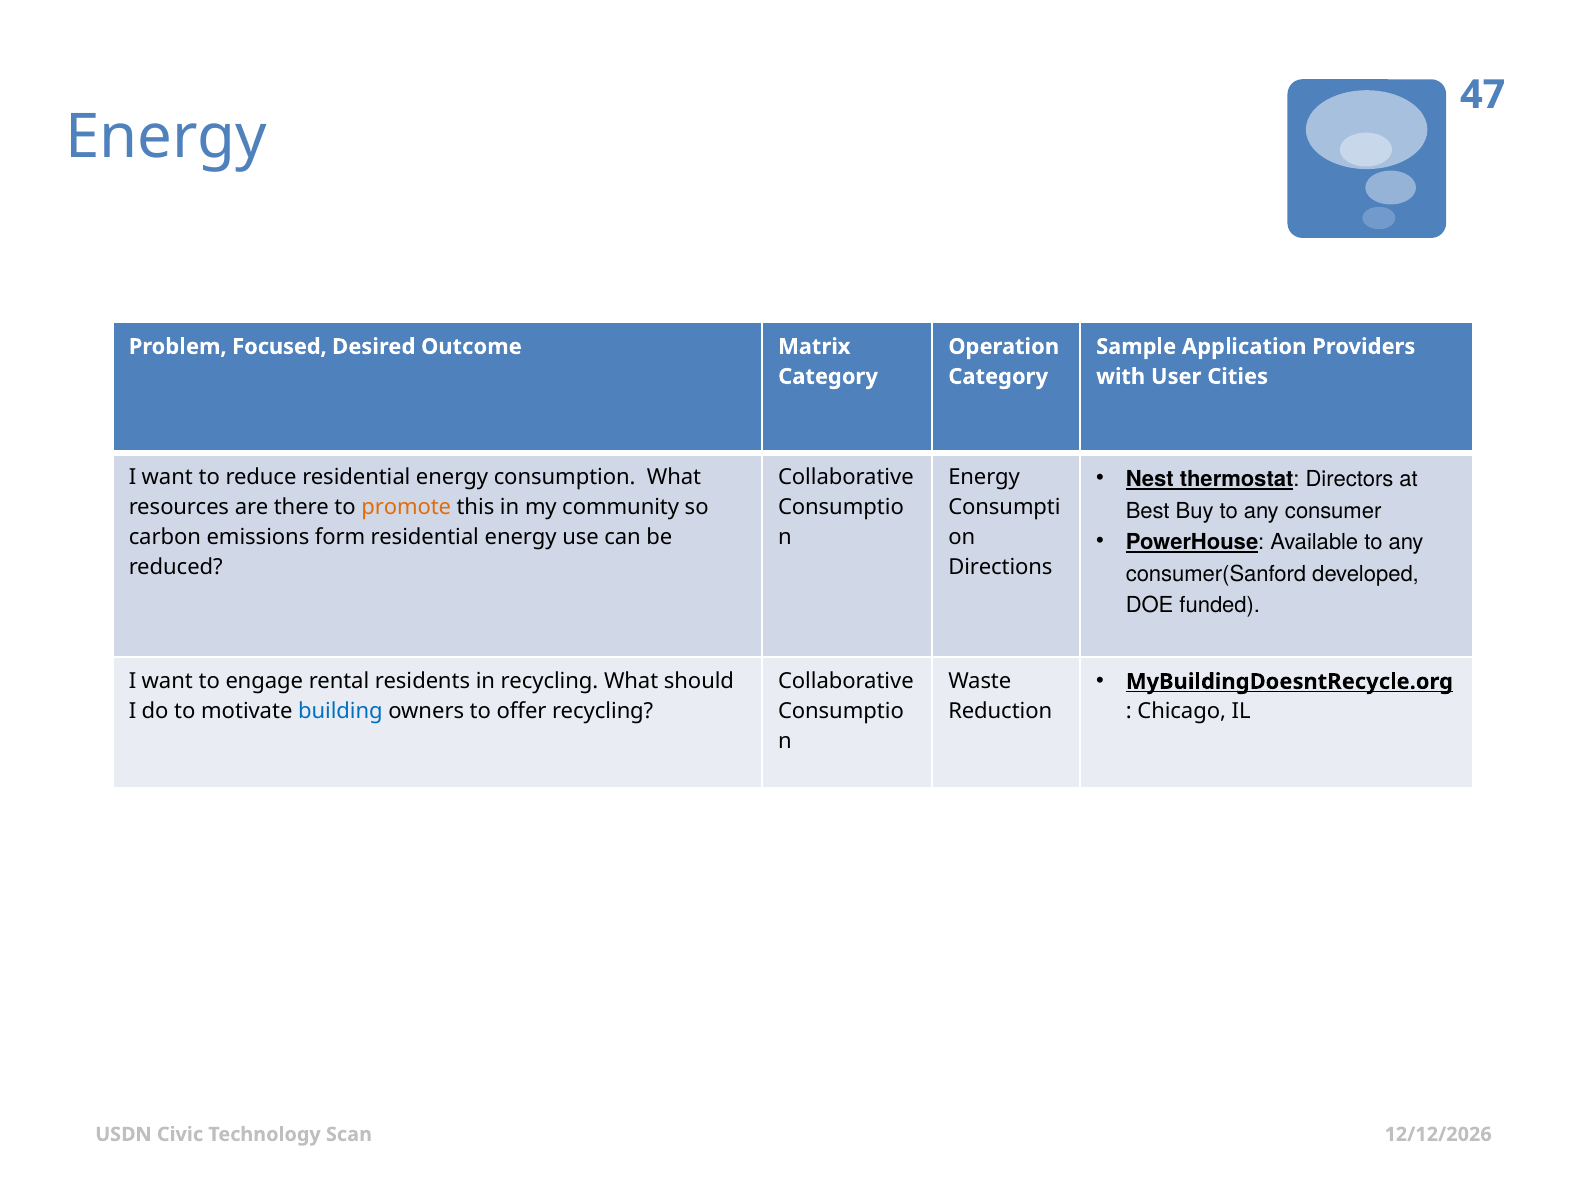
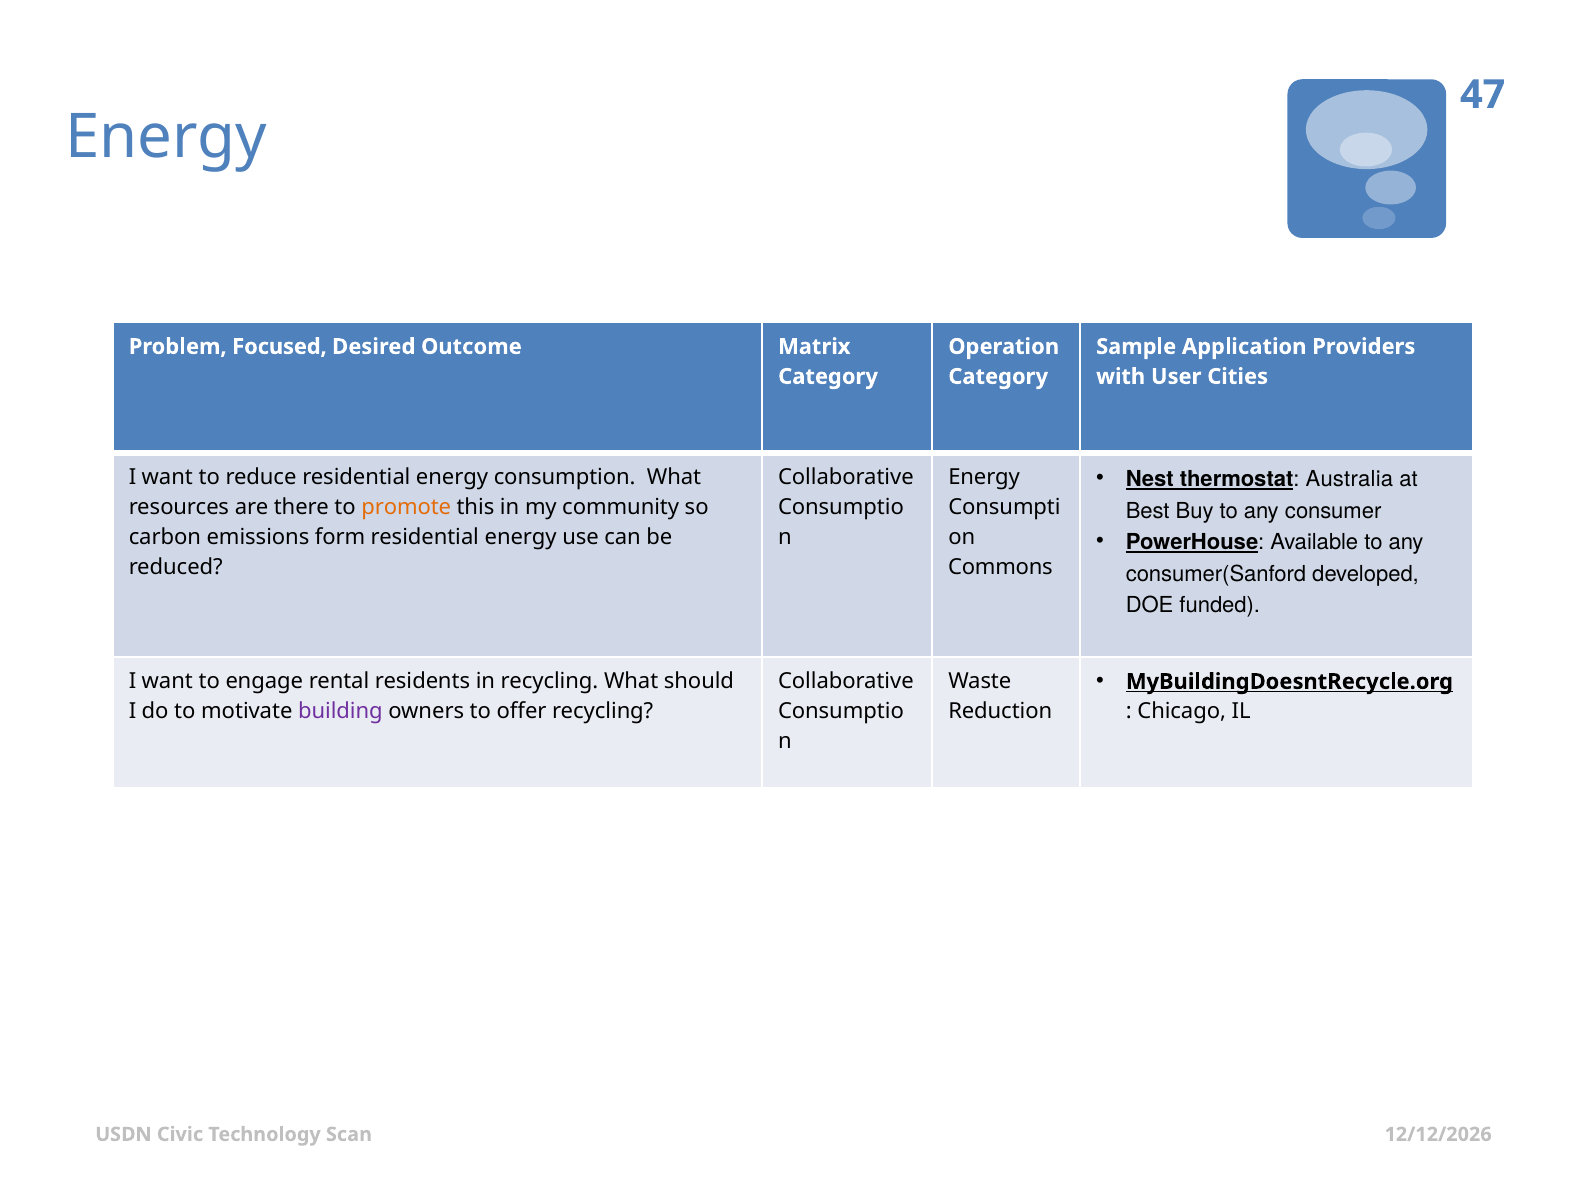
Directors: Directors -> Australia
Directions: Directions -> Commons
building colour: blue -> purple
